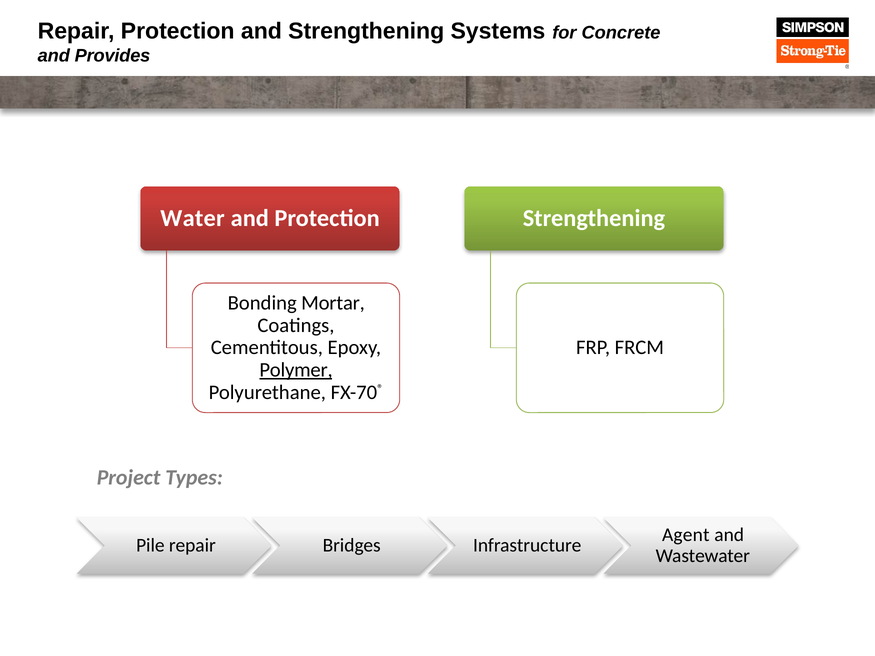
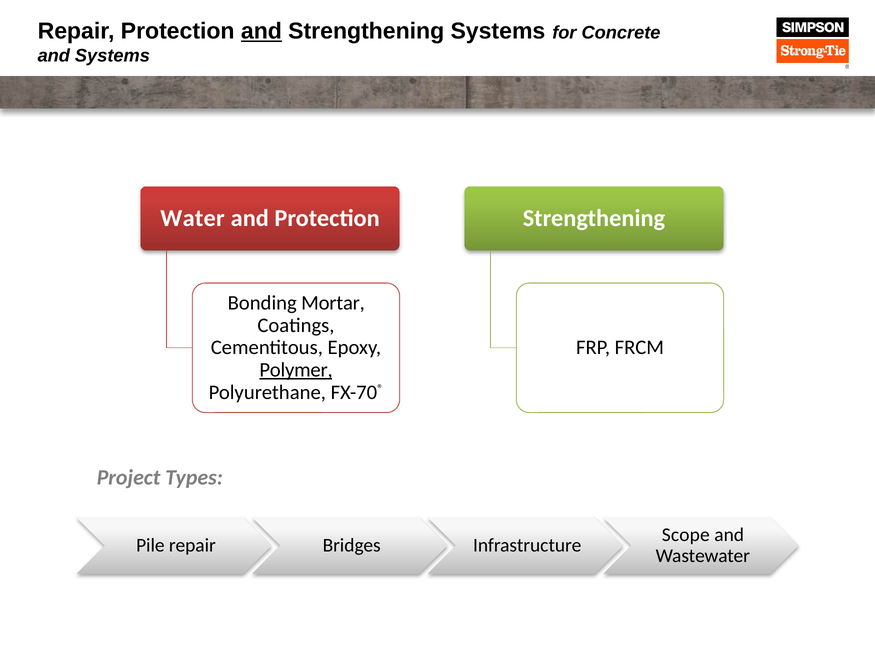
and at (261, 31) underline: none -> present
and Provides: Provides -> Systems
Agent: Agent -> Scope
